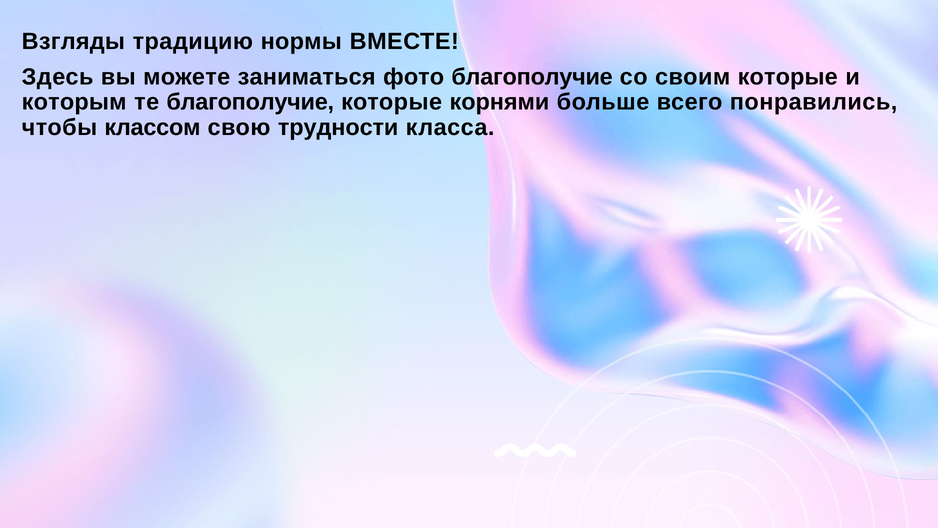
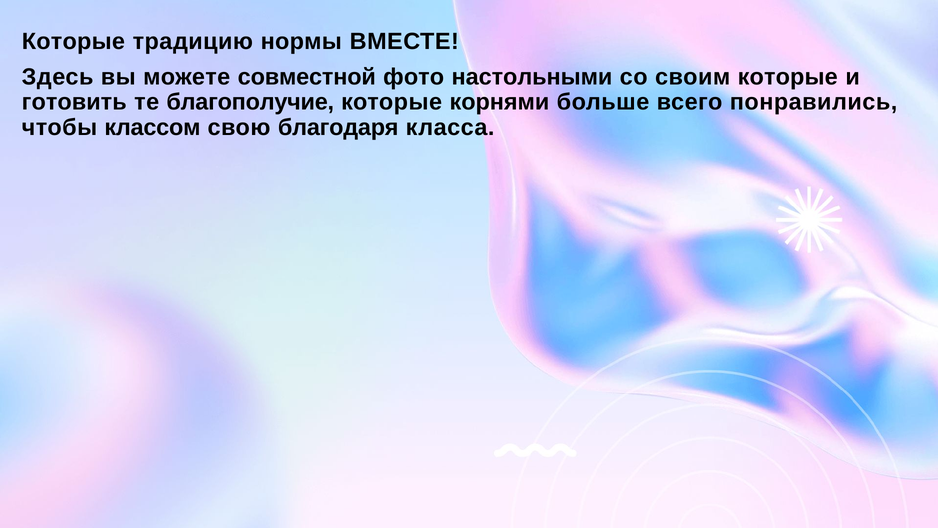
Взгляды at (73, 42): Взгляды -> Которые
заниматься: заниматься -> совместной
фото благополучие: благополучие -> настольными
которым: которым -> готовить
трудности: трудности -> благодаря
